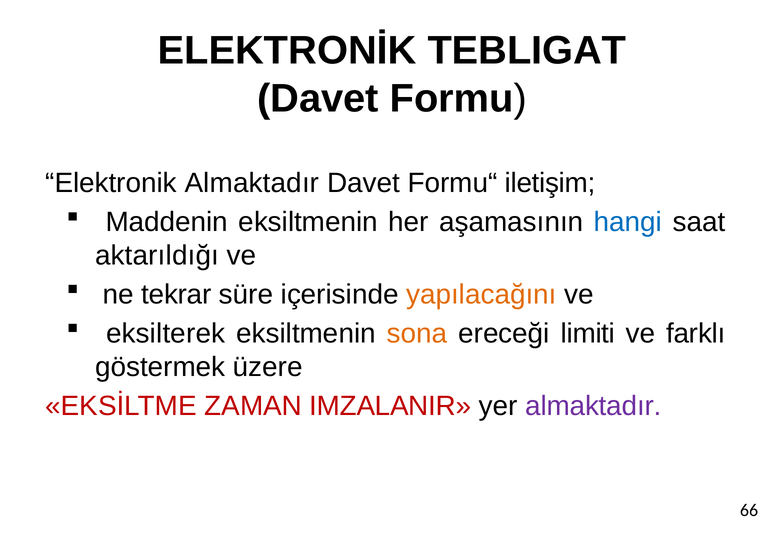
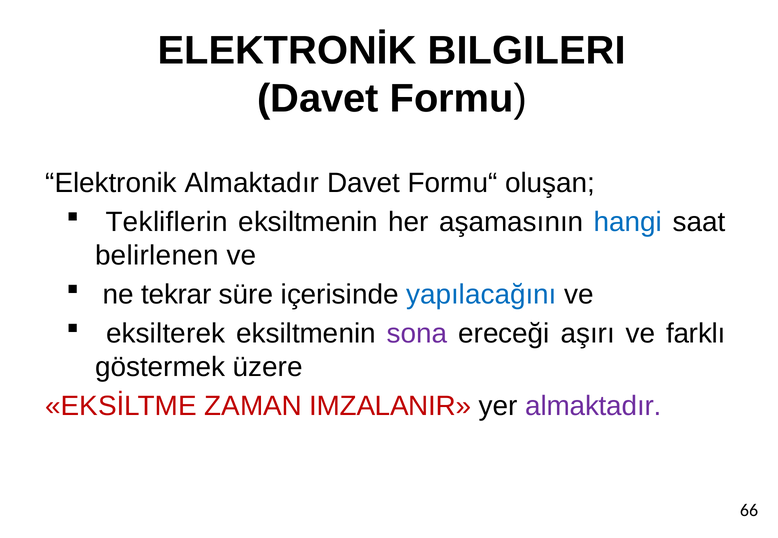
TEBLIGAT: TEBLIGAT -> BILGILERI
iletişim: iletişim -> oluşan
Maddenin: Maddenin -> Tekliflerin
aktarıldığı: aktarıldığı -> belirlenen
yapılacağını colour: orange -> blue
sona colour: orange -> purple
limiti: limiti -> aşırı
